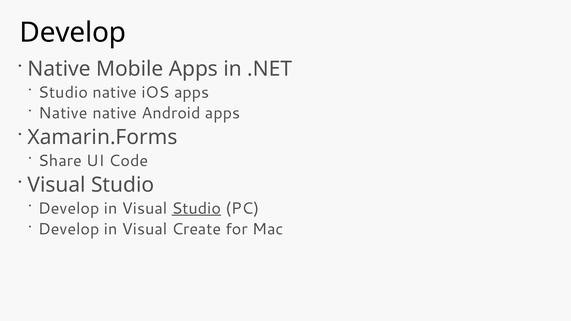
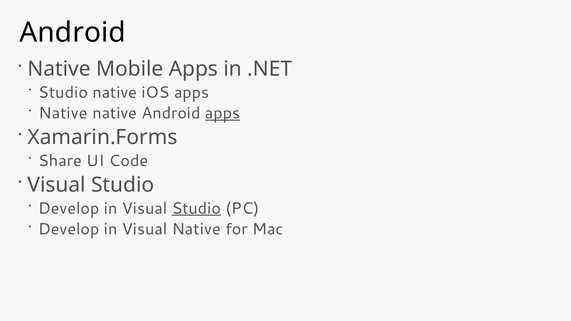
Develop at (73, 33): Develop -> Android
apps at (222, 113) underline: none -> present
Visual Create: Create -> Native
